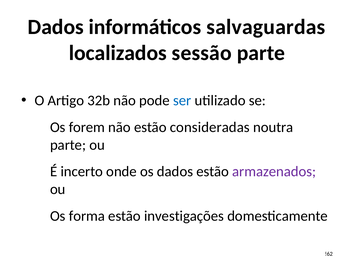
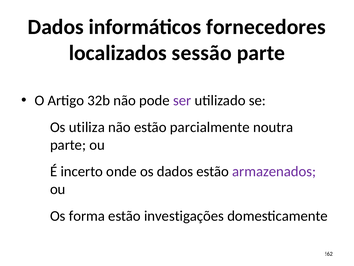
salvaguardas: salvaguardas -> fornecedores
ser colour: blue -> purple
forem: forem -> utiliza
consideradas: consideradas -> parcialmente
